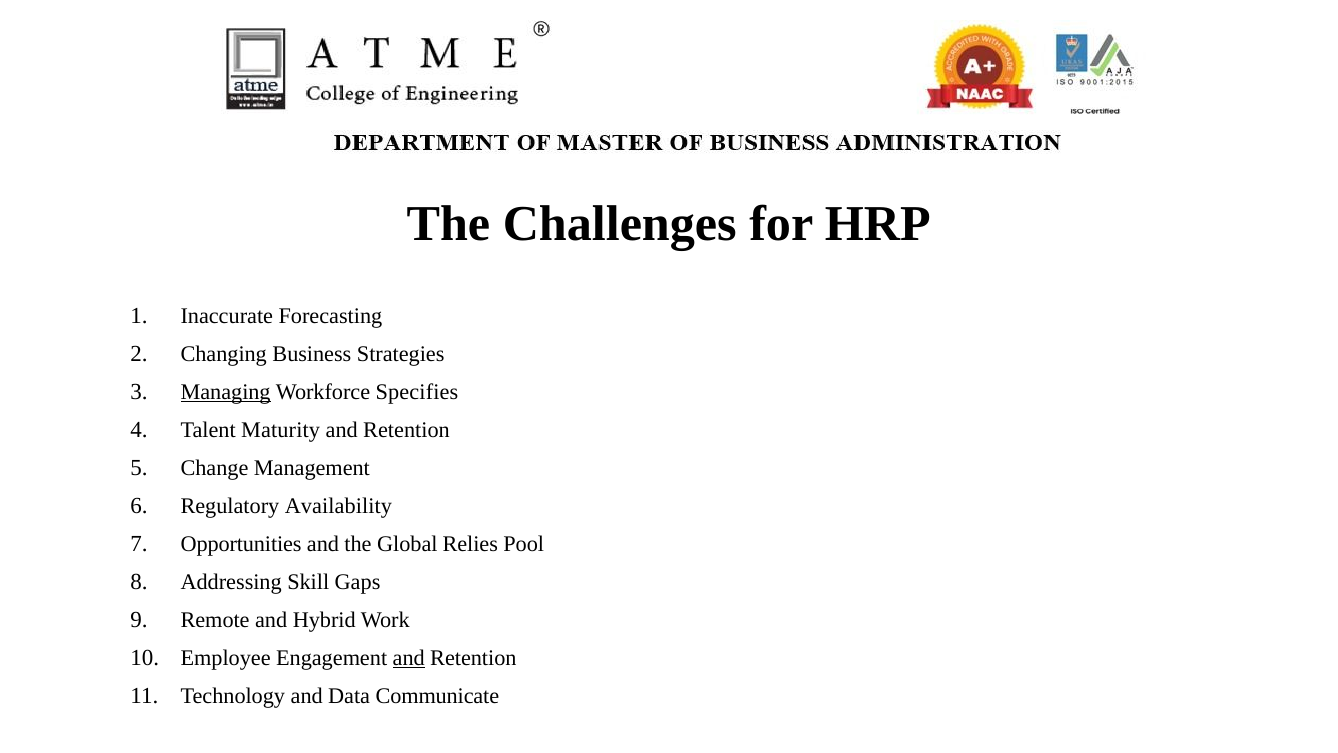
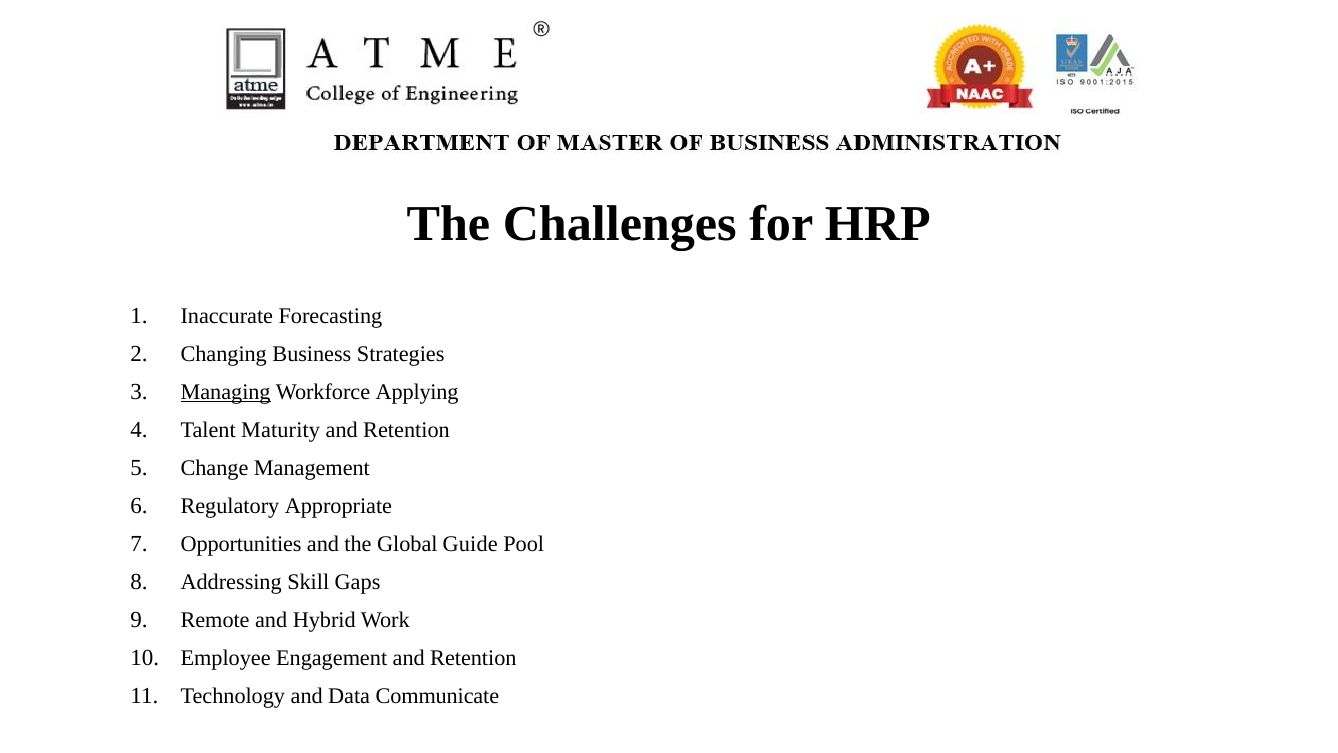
Specifies: Specifies -> Applying
Availability: Availability -> Appropriate
Relies: Relies -> Guide
and at (409, 658) underline: present -> none
